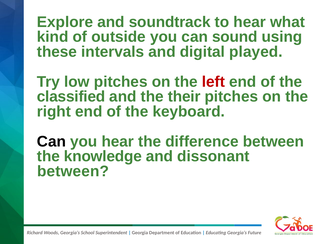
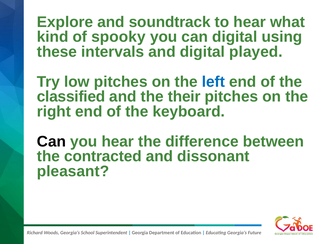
outside: outside -> spooky
can sound: sound -> digital
left colour: red -> blue
knowledge: knowledge -> contracted
between at (73, 171): between -> pleasant
